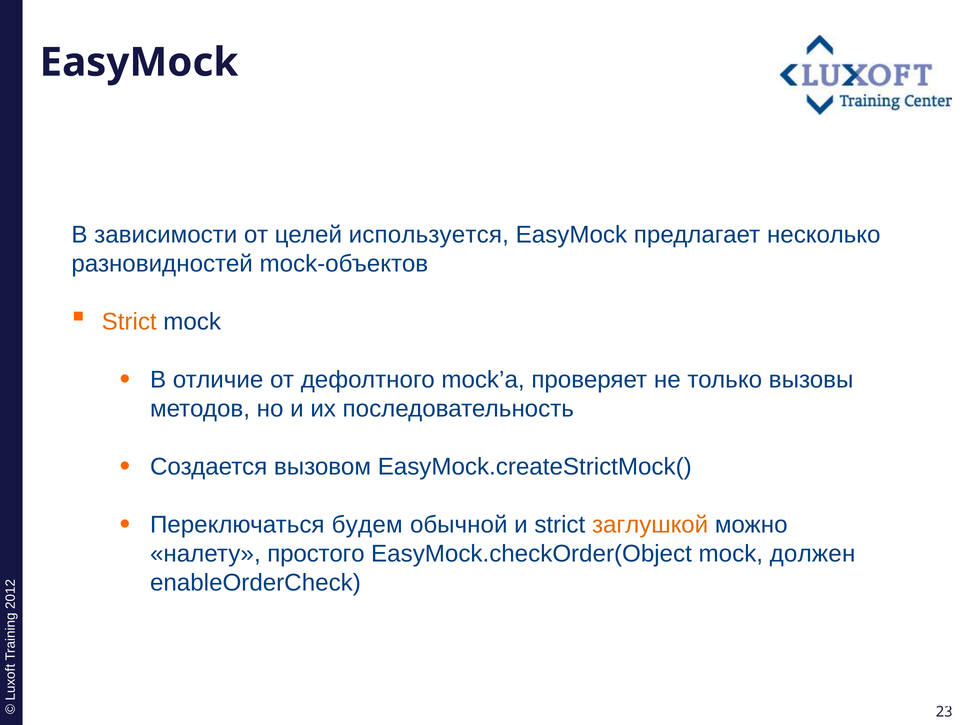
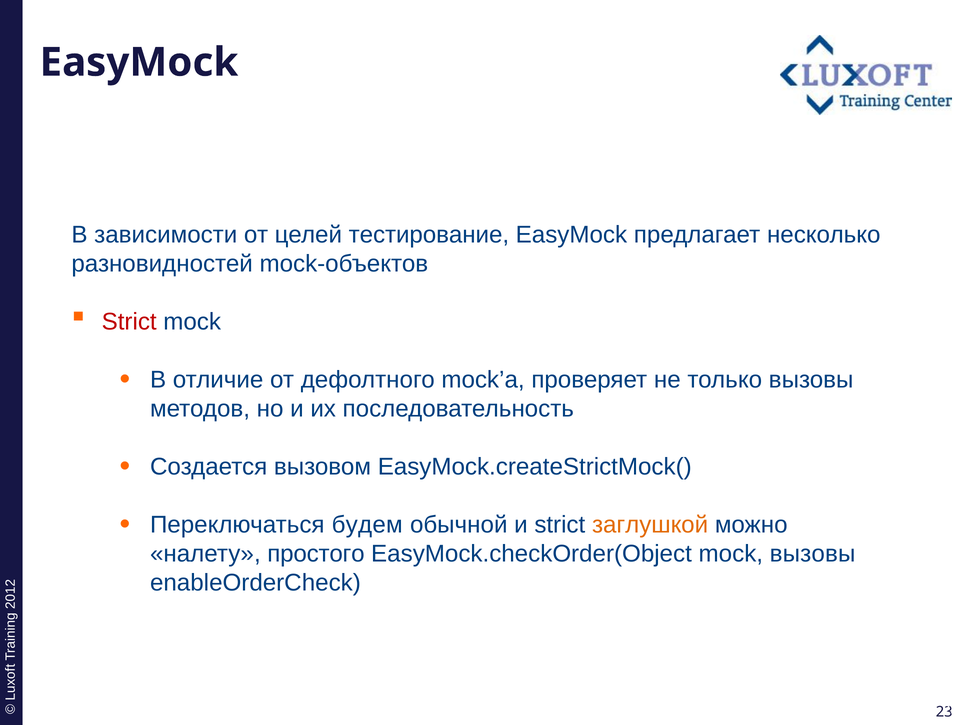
используется: используется -> тестирование
Strict at (129, 322) colour: orange -> red
mock должен: должен -> вызовы
